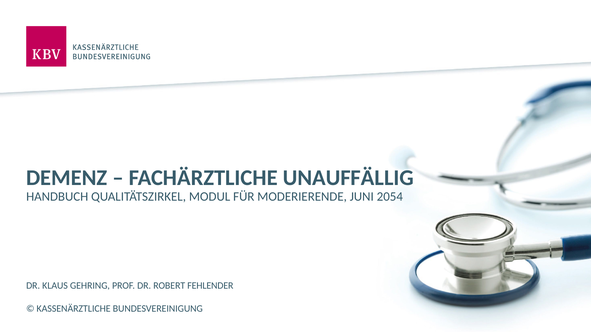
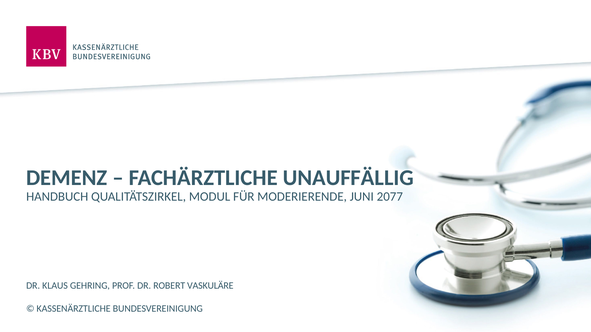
2054: 2054 -> 2077
FEHLENDER: FEHLENDER -> VASKULÄRE
